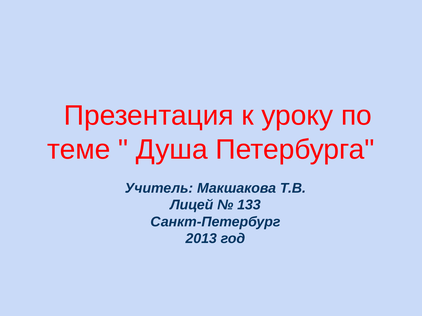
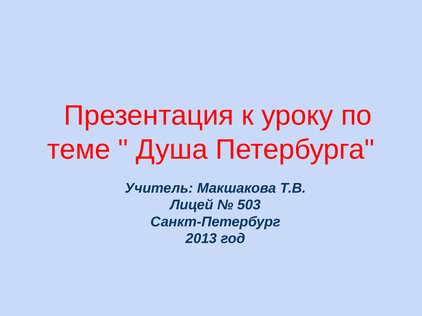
133: 133 -> 503
